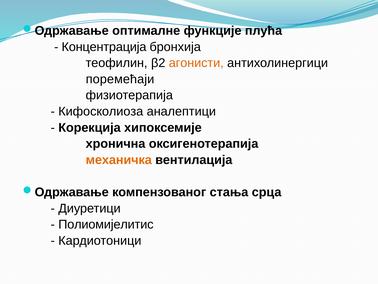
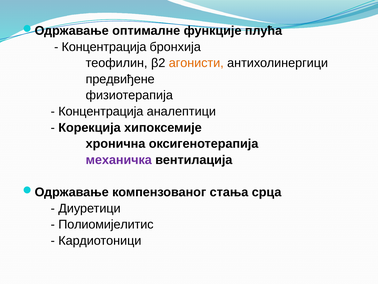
поремећаји: поремећаји -> предвиђене
Кифосколиоза at (101, 111): Кифосколиоза -> Концентрација
механичка colour: orange -> purple
